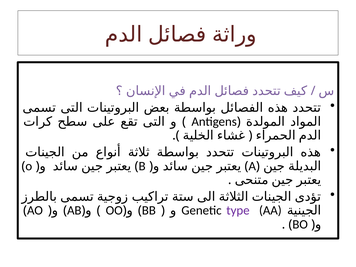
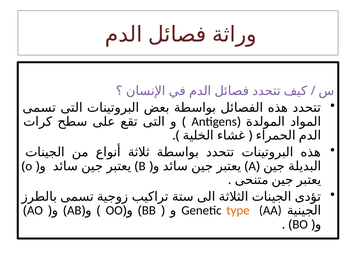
type colour: purple -> orange
